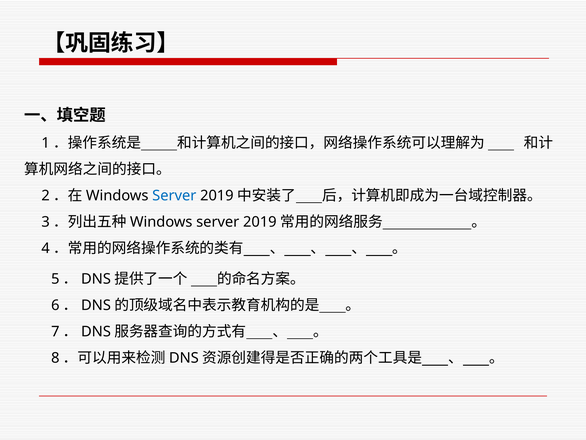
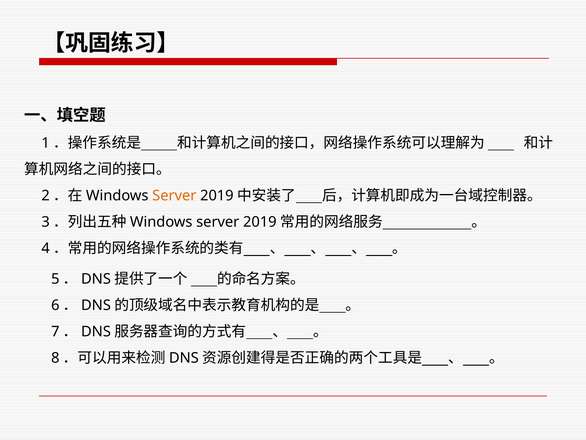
Server at (174, 195) colour: blue -> orange
